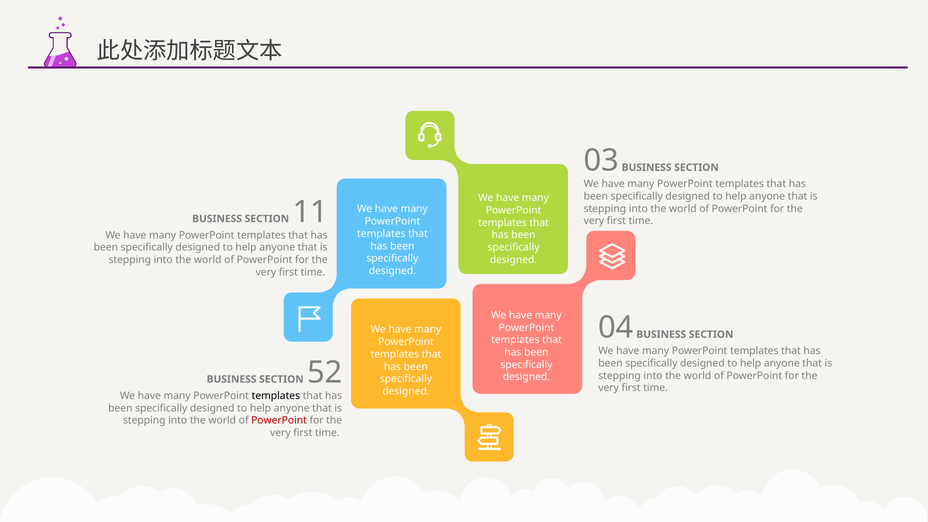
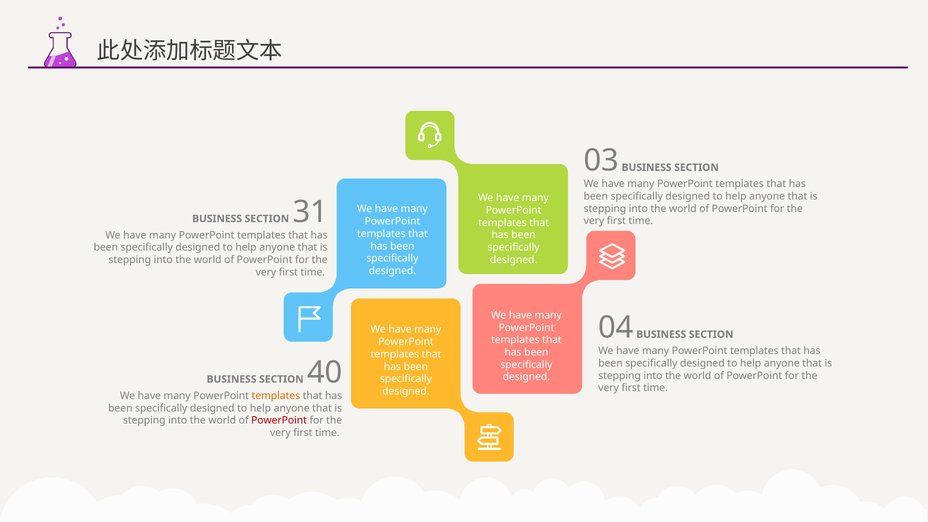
11: 11 -> 31
52: 52 -> 40
templates at (276, 396) colour: black -> orange
